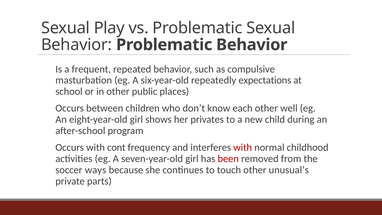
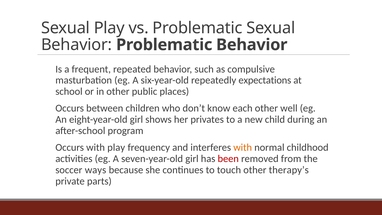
with cont: cont -> play
with at (243, 147) colour: red -> orange
unusual’s: unusual’s -> therapy’s
